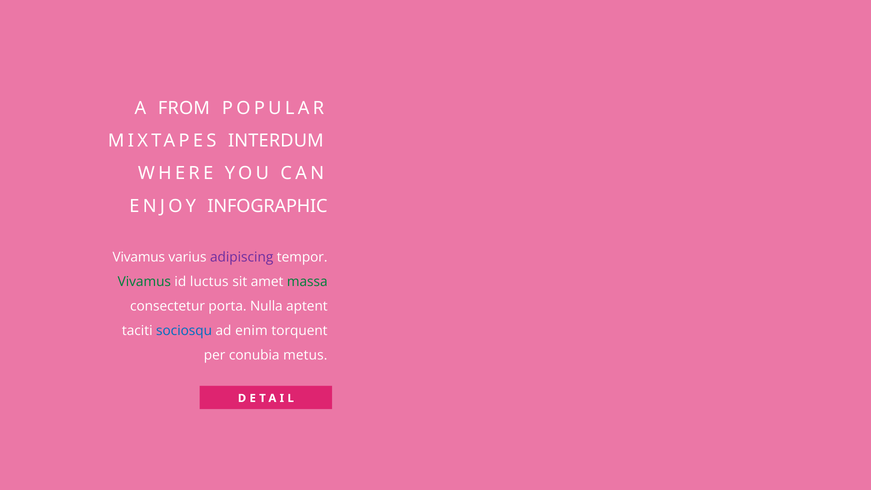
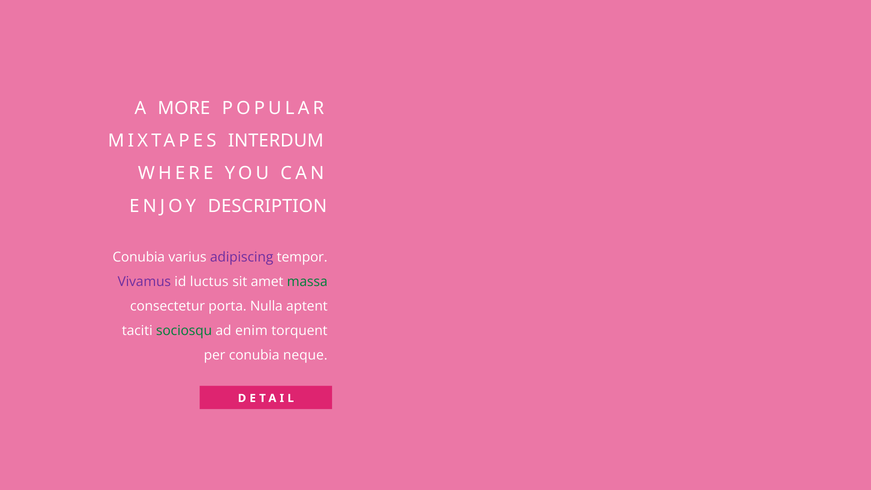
FROM: FROM -> MORE
INFOGRAPHIC: INFOGRAPHIC -> DESCRIPTION
Vivamus at (139, 257): Vivamus -> Conubia
Vivamus at (144, 282) colour: green -> purple
sociosqu colour: blue -> green
metus: metus -> neque
